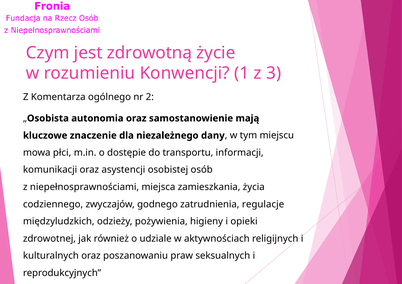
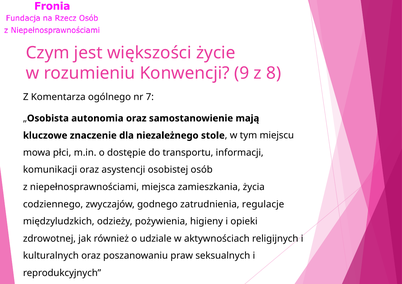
zdrowotną: zdrowotną -> większości
1: 1 -> 9
3: 3 -> 8
2: 2 -> 7
dany: dany -> stole
